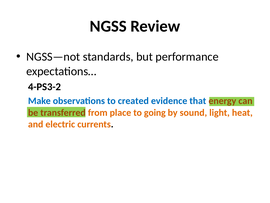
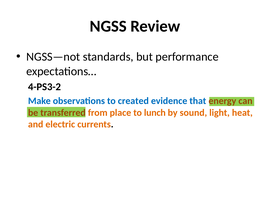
going: going -> lunch
